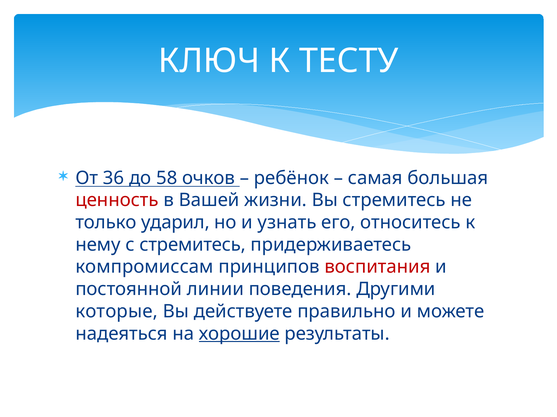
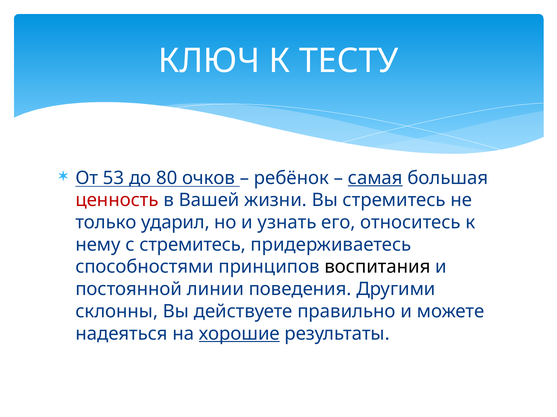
36: 36 -> 53
58: 58 -> 80
самая underline: none -> present
компромиссам: компромиссам -> способностями
воспитания colour: red -> black
которые: которые -> склонны
